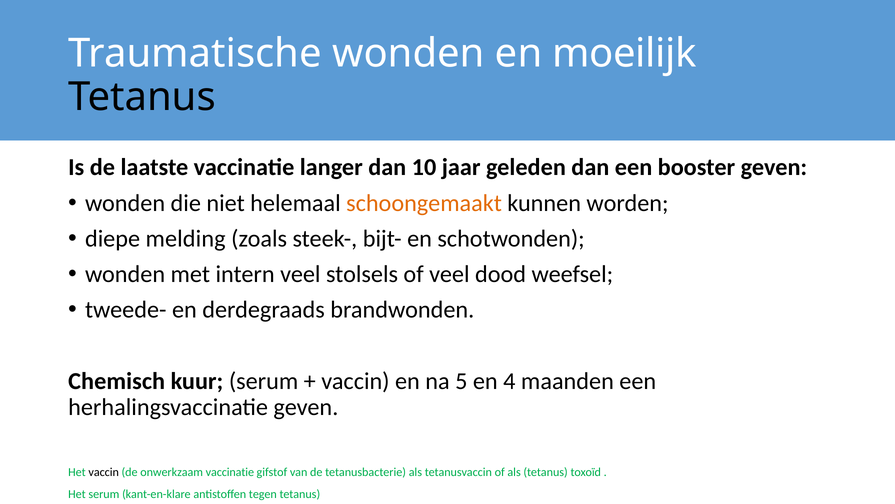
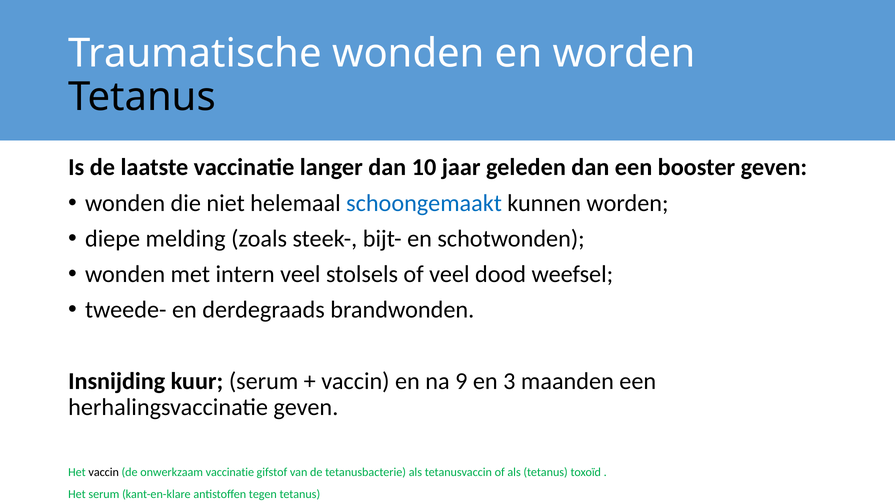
en moeilijk: moeilijk -> worden
schoongemaakt colour: orange -> blue
Chemisch: Chemisch -> Insnijding
5: 5 -> 9
4: 4 -> 3
